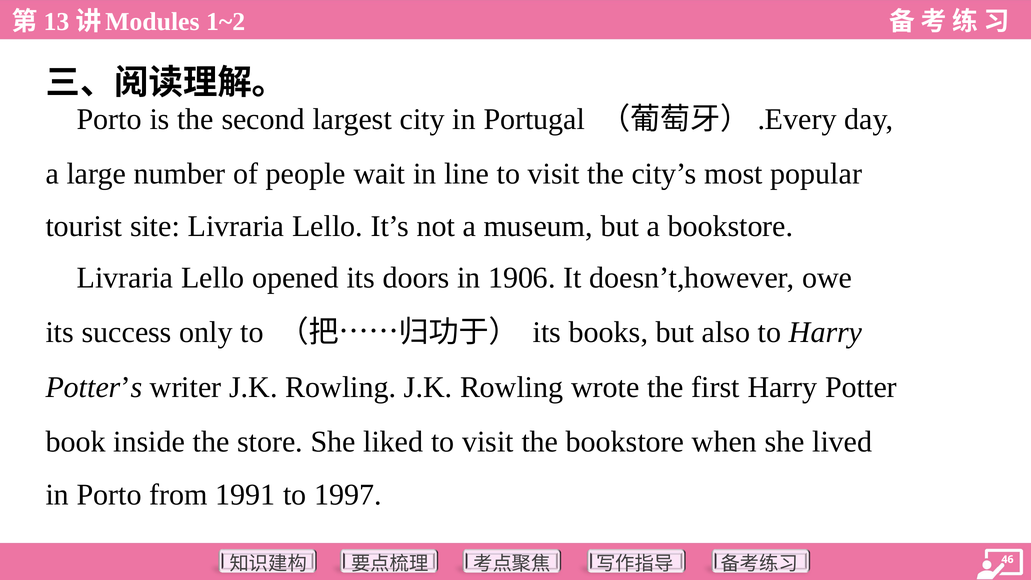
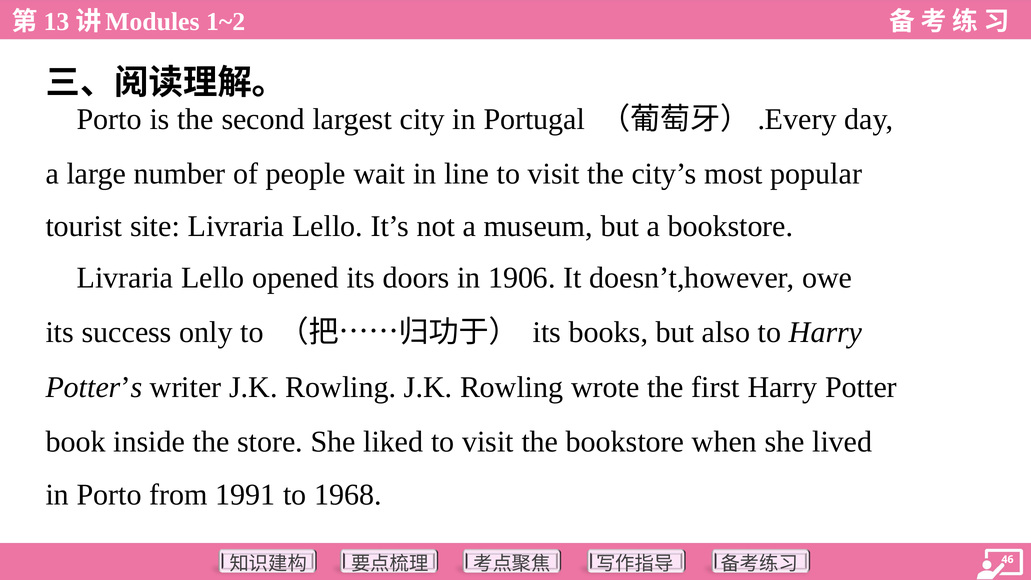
1997: 1997 -> 1968
